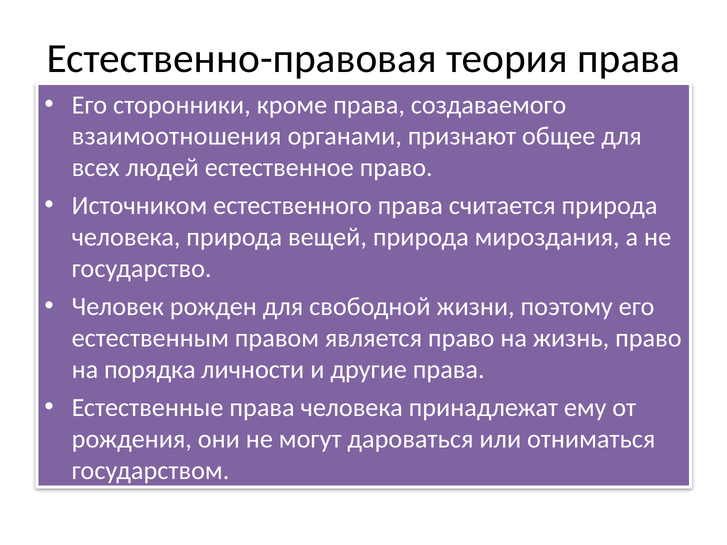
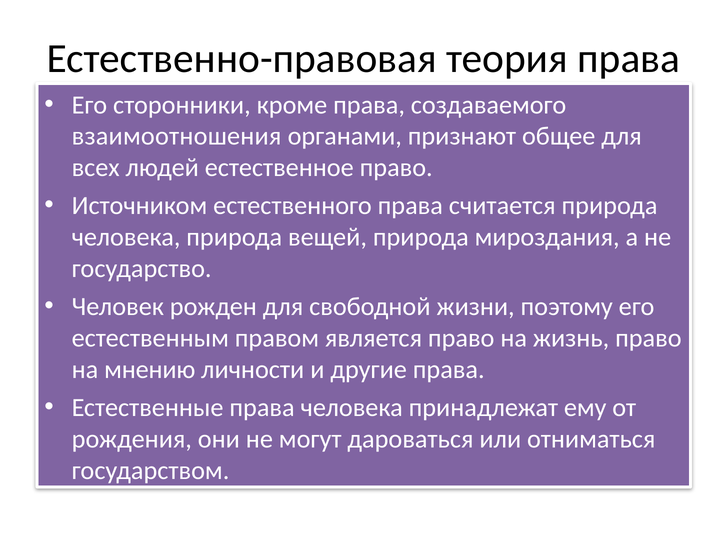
порядка: порядка -> мнению
